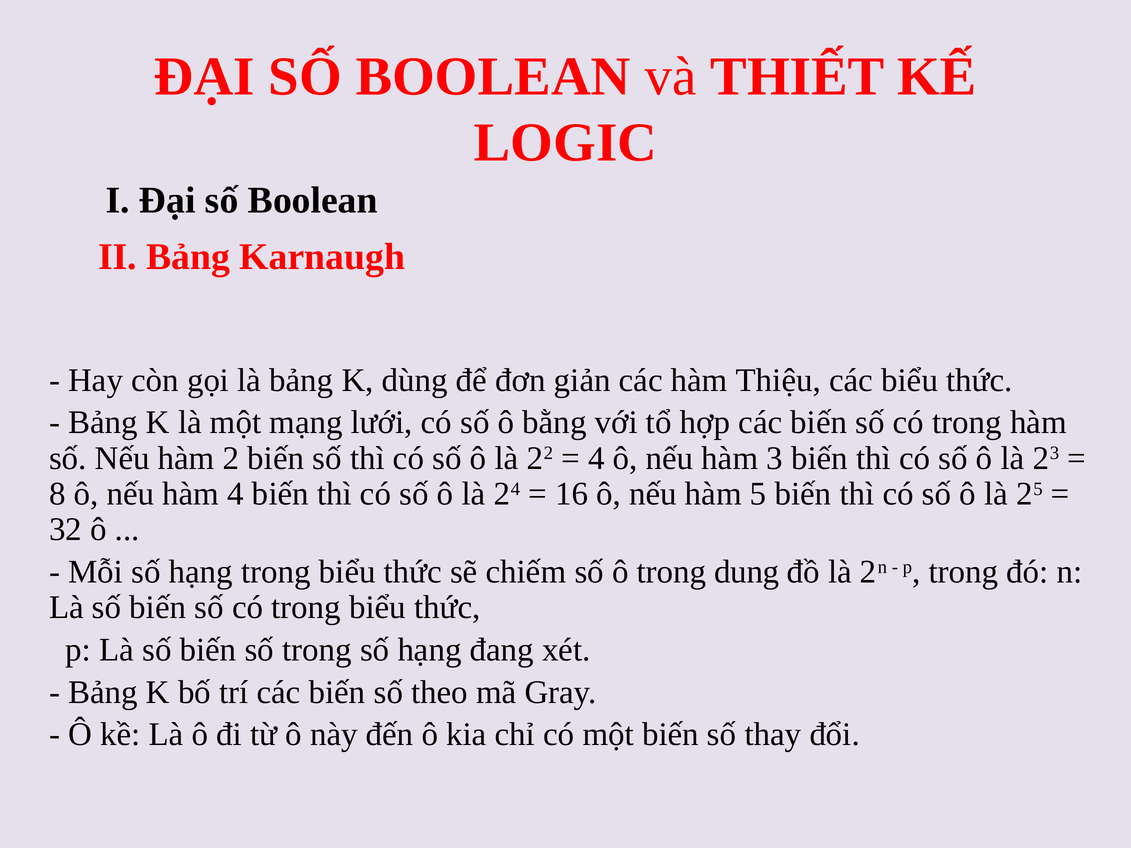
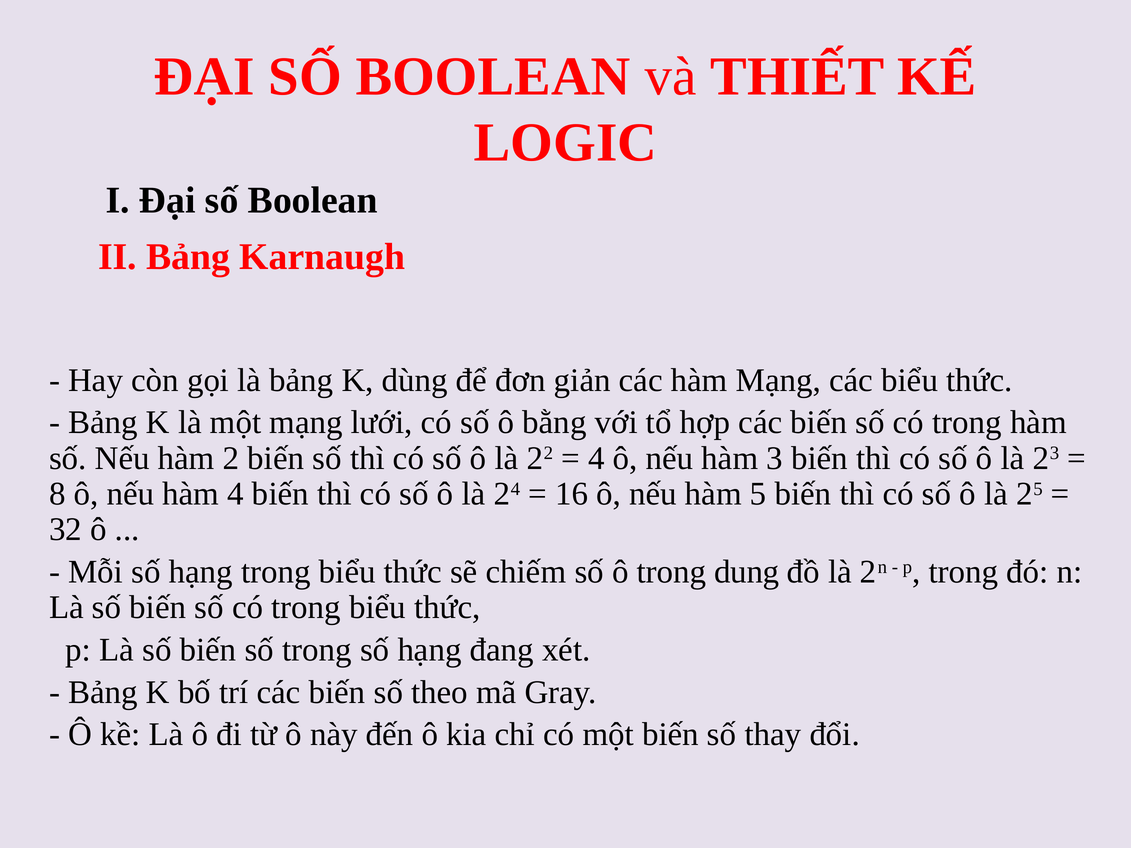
hàm Thiệu: Thiệu -> Mạng
